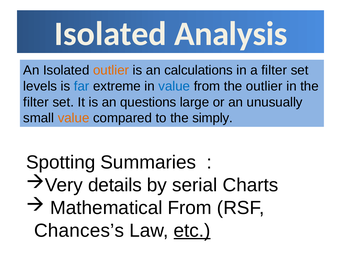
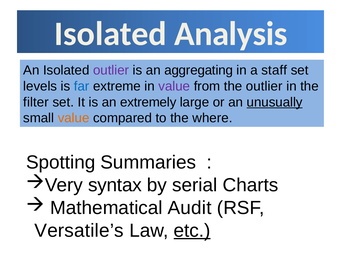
outlier at (111, 70) colour: orange -> purple
calculations: calculations -> aggregating
a filter: filter -> staff
value at (174, 86) colour: blue -> purple
questions: questions -> extremely
unusually underline: none -> present
simply: simply -> where
details: details -> syntax
Mathematical From: From -> Audit
Chances’s: Chances’s -> Versatile’s
